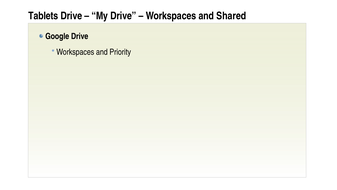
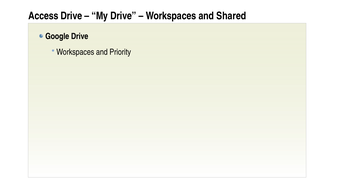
Tablets: Tablets -> Access
